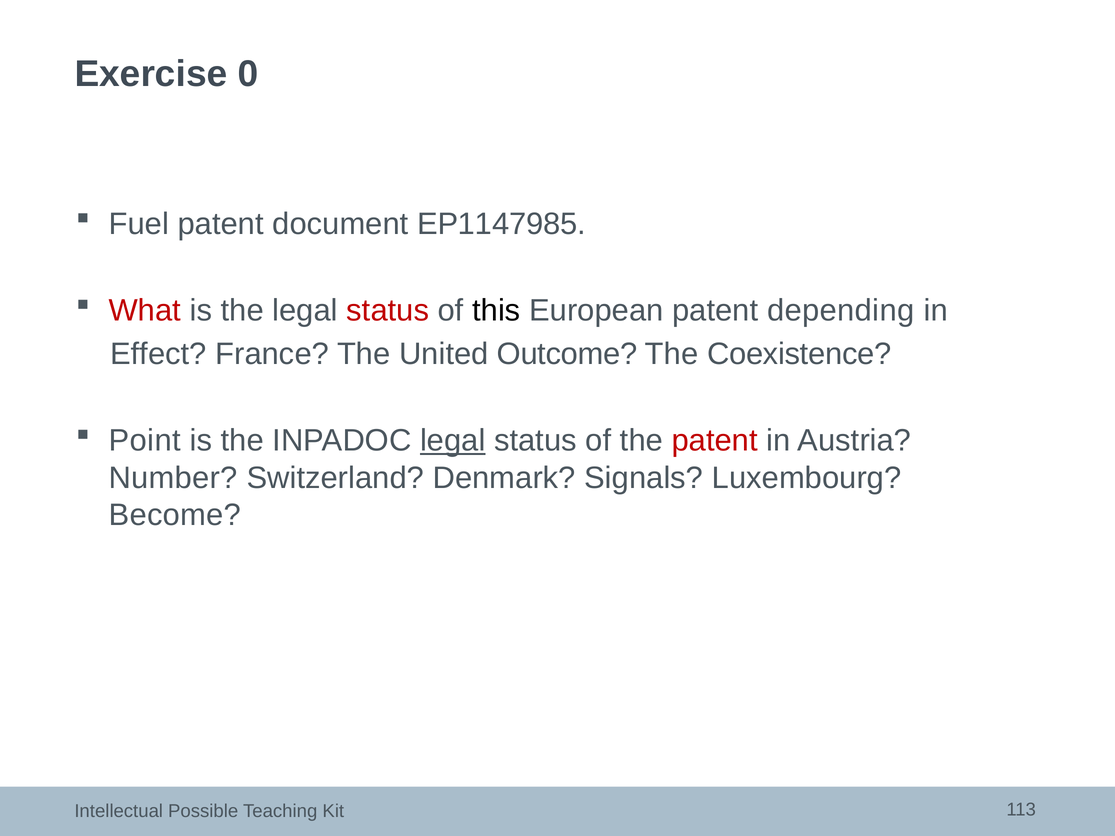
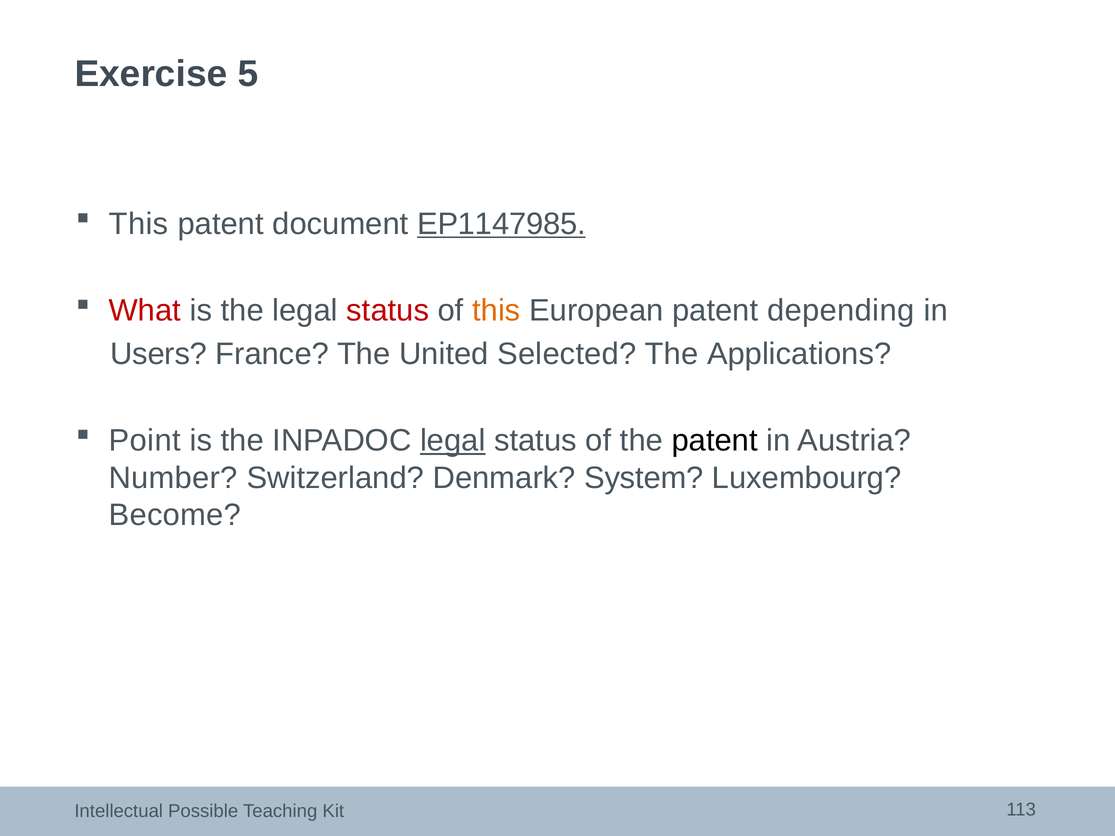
0: 0 -> 5
Fuel at (139, 224): Fuel -> This
EP1147985 underline: none -> present
this at (496, 311) colour: black -> orange
Effect: Effect -> Users
Outcome: Outcome -> Selected
Coexistence: Coexistence -> Applications
patent at (715, 441) colour: red -> black
Signals: Signals -> System
